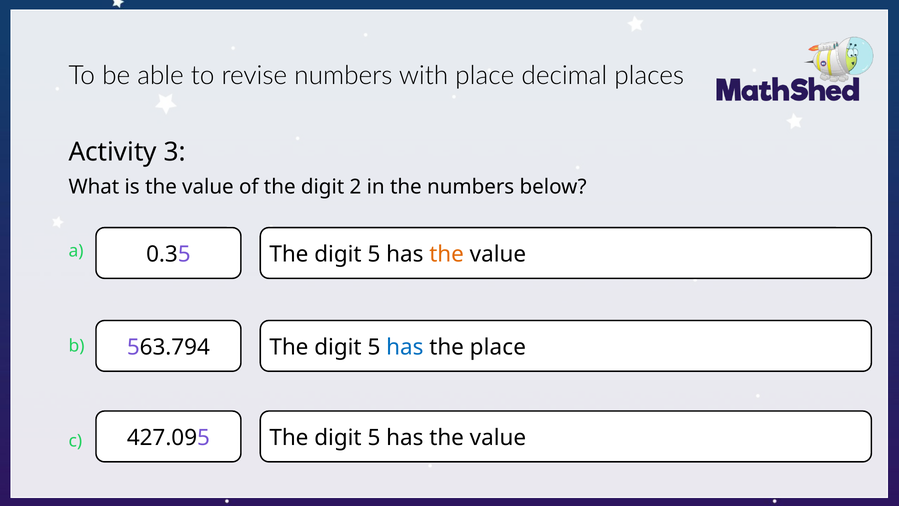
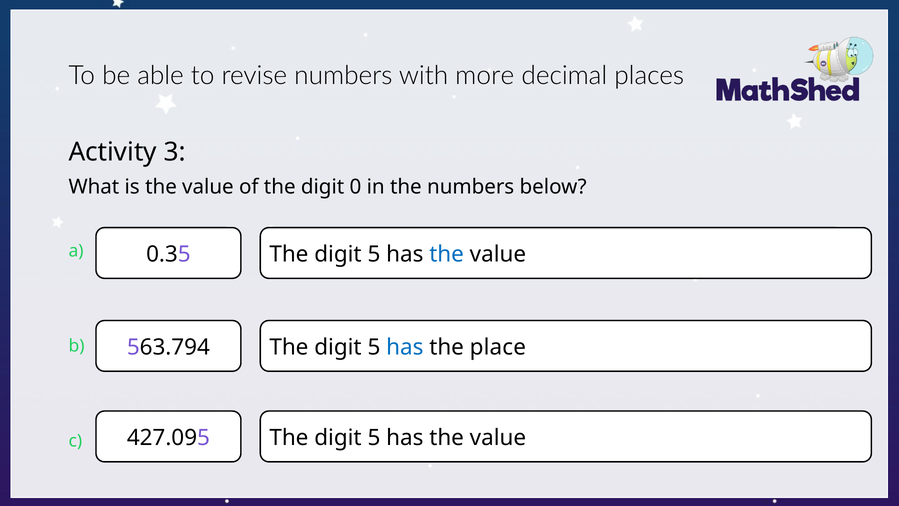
with place: place -> more
2: 2 -> 0
the at (447, 254) colour: orange -> blue
